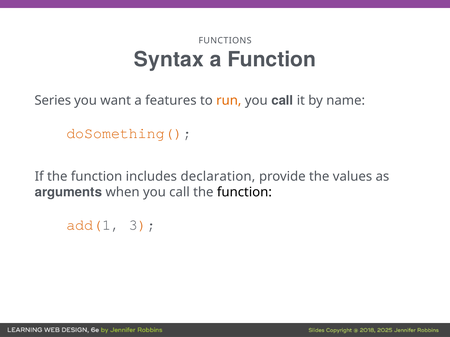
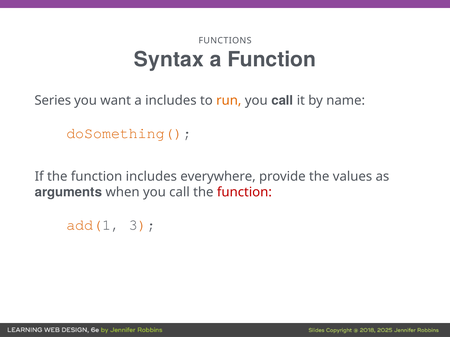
a features: features -> includes
declaration: declaration -> everywhere
function at (244, 192) colour: black -> red
